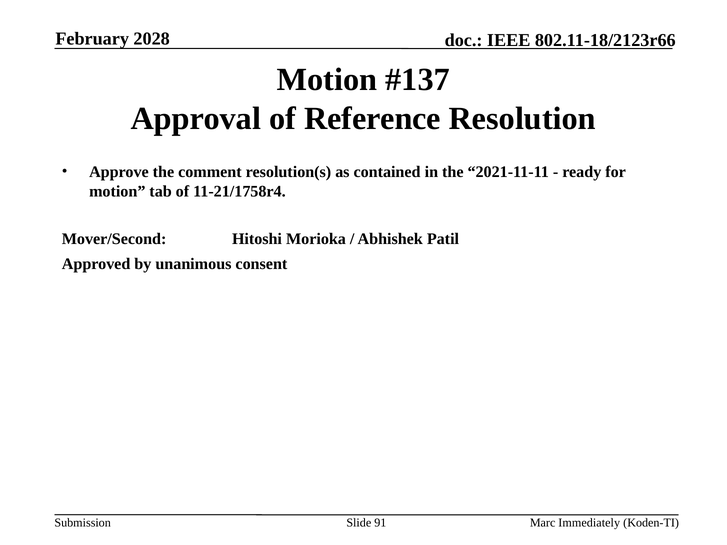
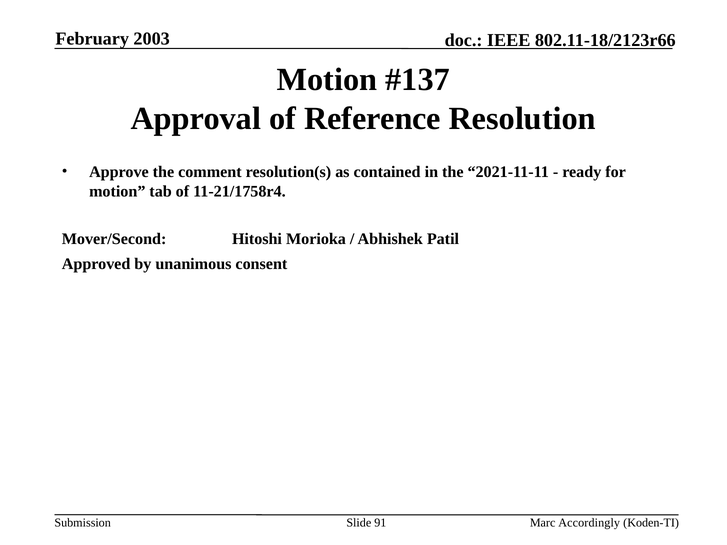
2028: 2028 -> 2003
Immediately: Immediately -> Accordingly
